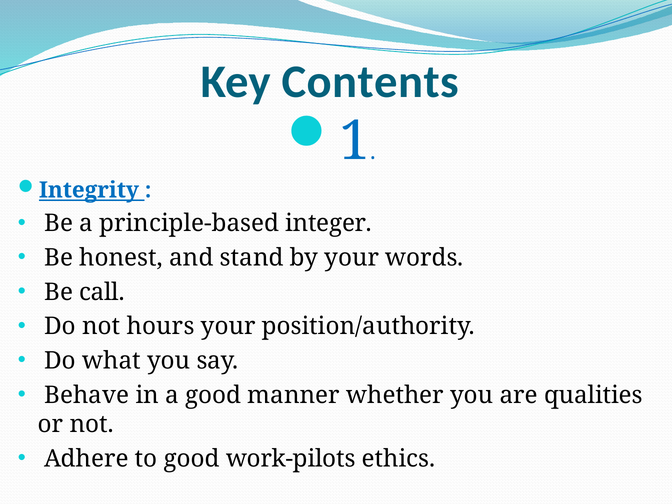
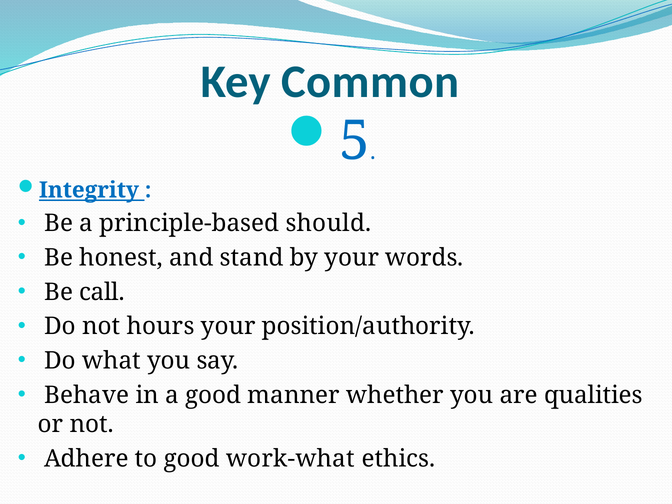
Contents: Contents -> Common
1: 1 -> 5
integer: integer -> should
work-pilots: work-pilots -> work-what
